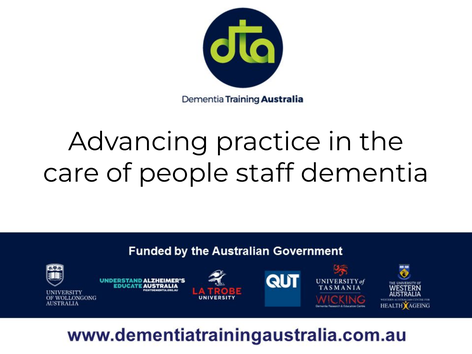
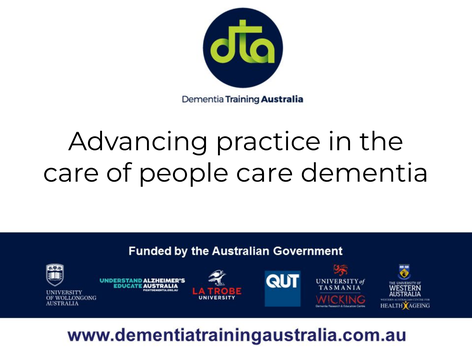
people staff: staff -> care
